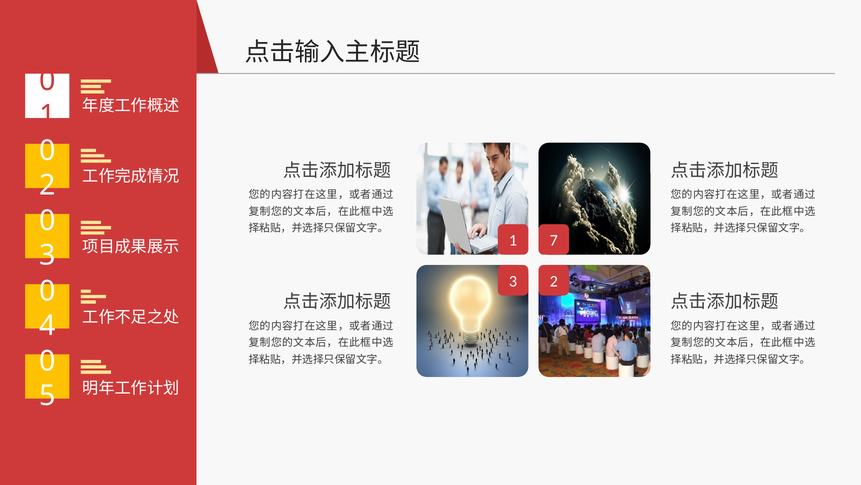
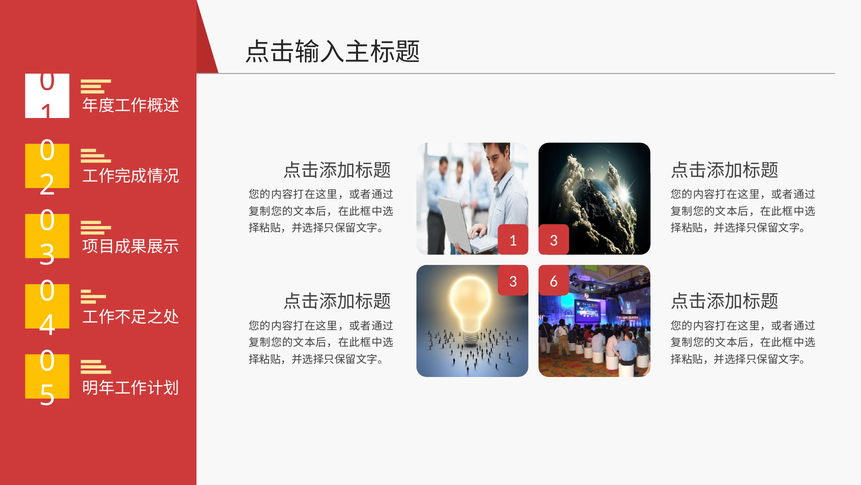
1 7: 7 -> 3
3 2: 2 -> 6
